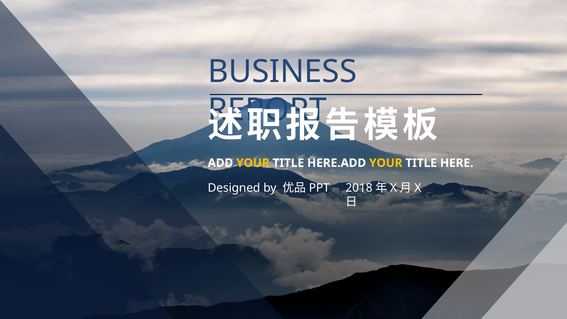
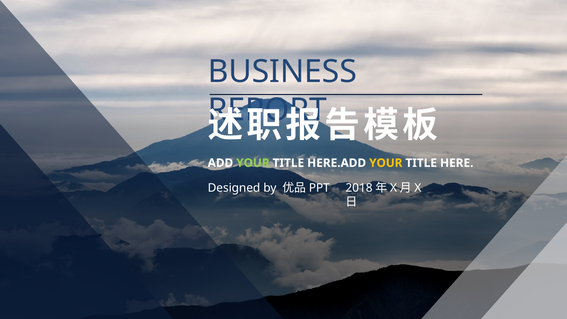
YOUR at (253, 163) colour: yellow -> light green
